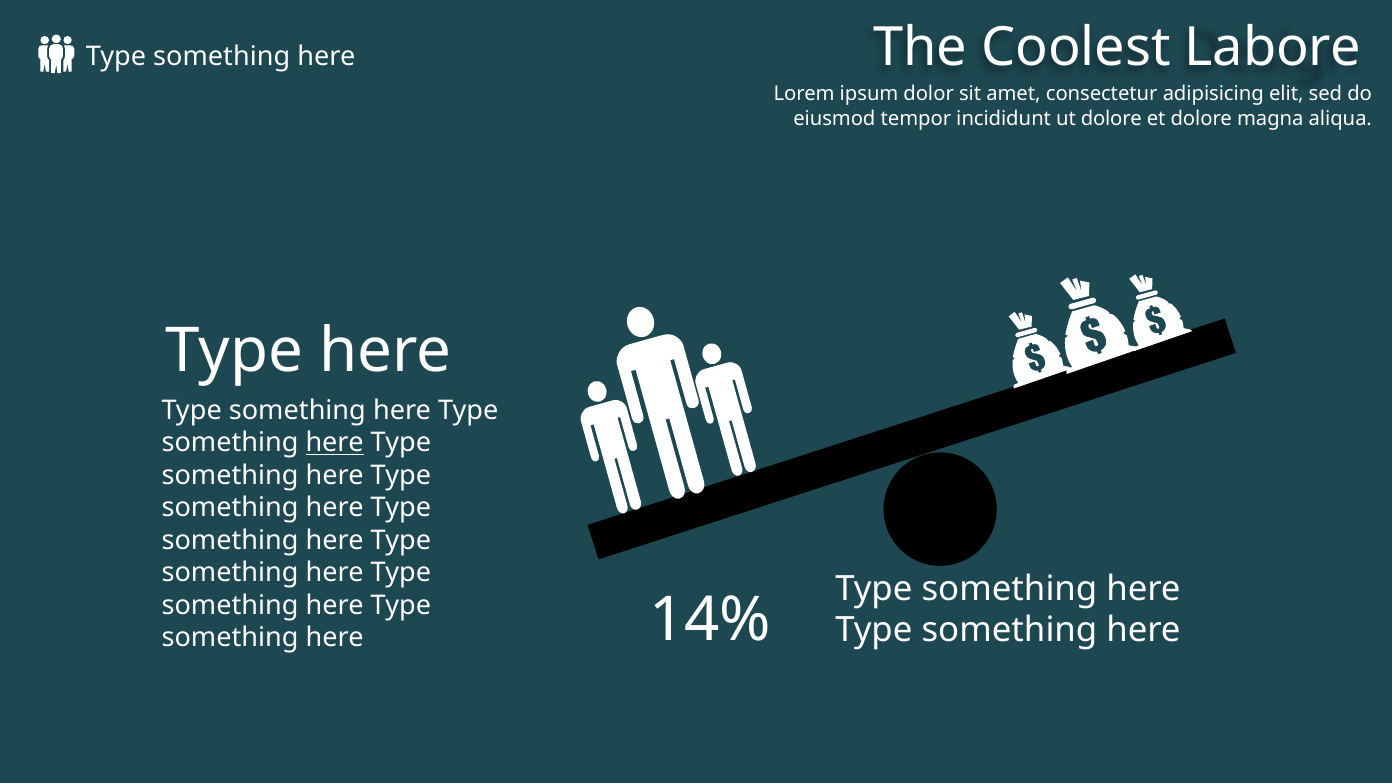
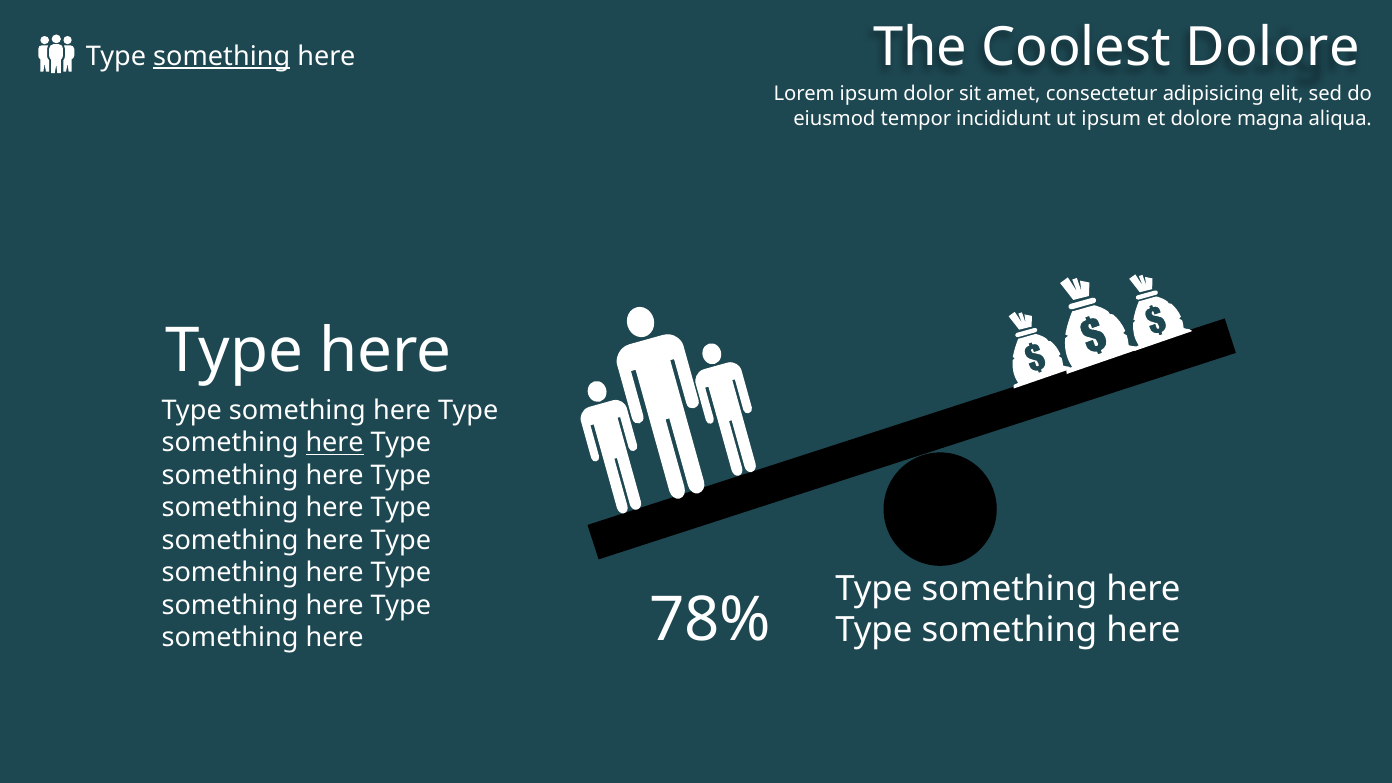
Coolest Labore: Labore -> Dolore
something at (222, 57) underline: none -> present
ut dolore: dolore -> ipsum
14%: 14% -> 78%
